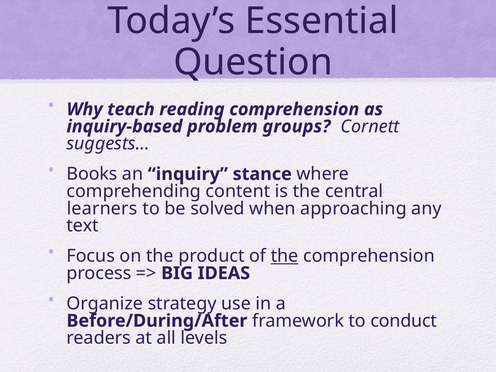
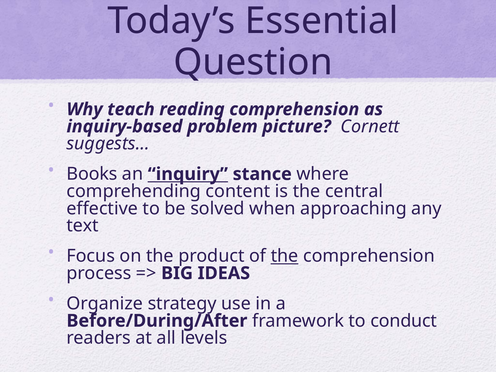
groups: groups -> picture
inquiry underline: none -> present
learners: learners -> effective
